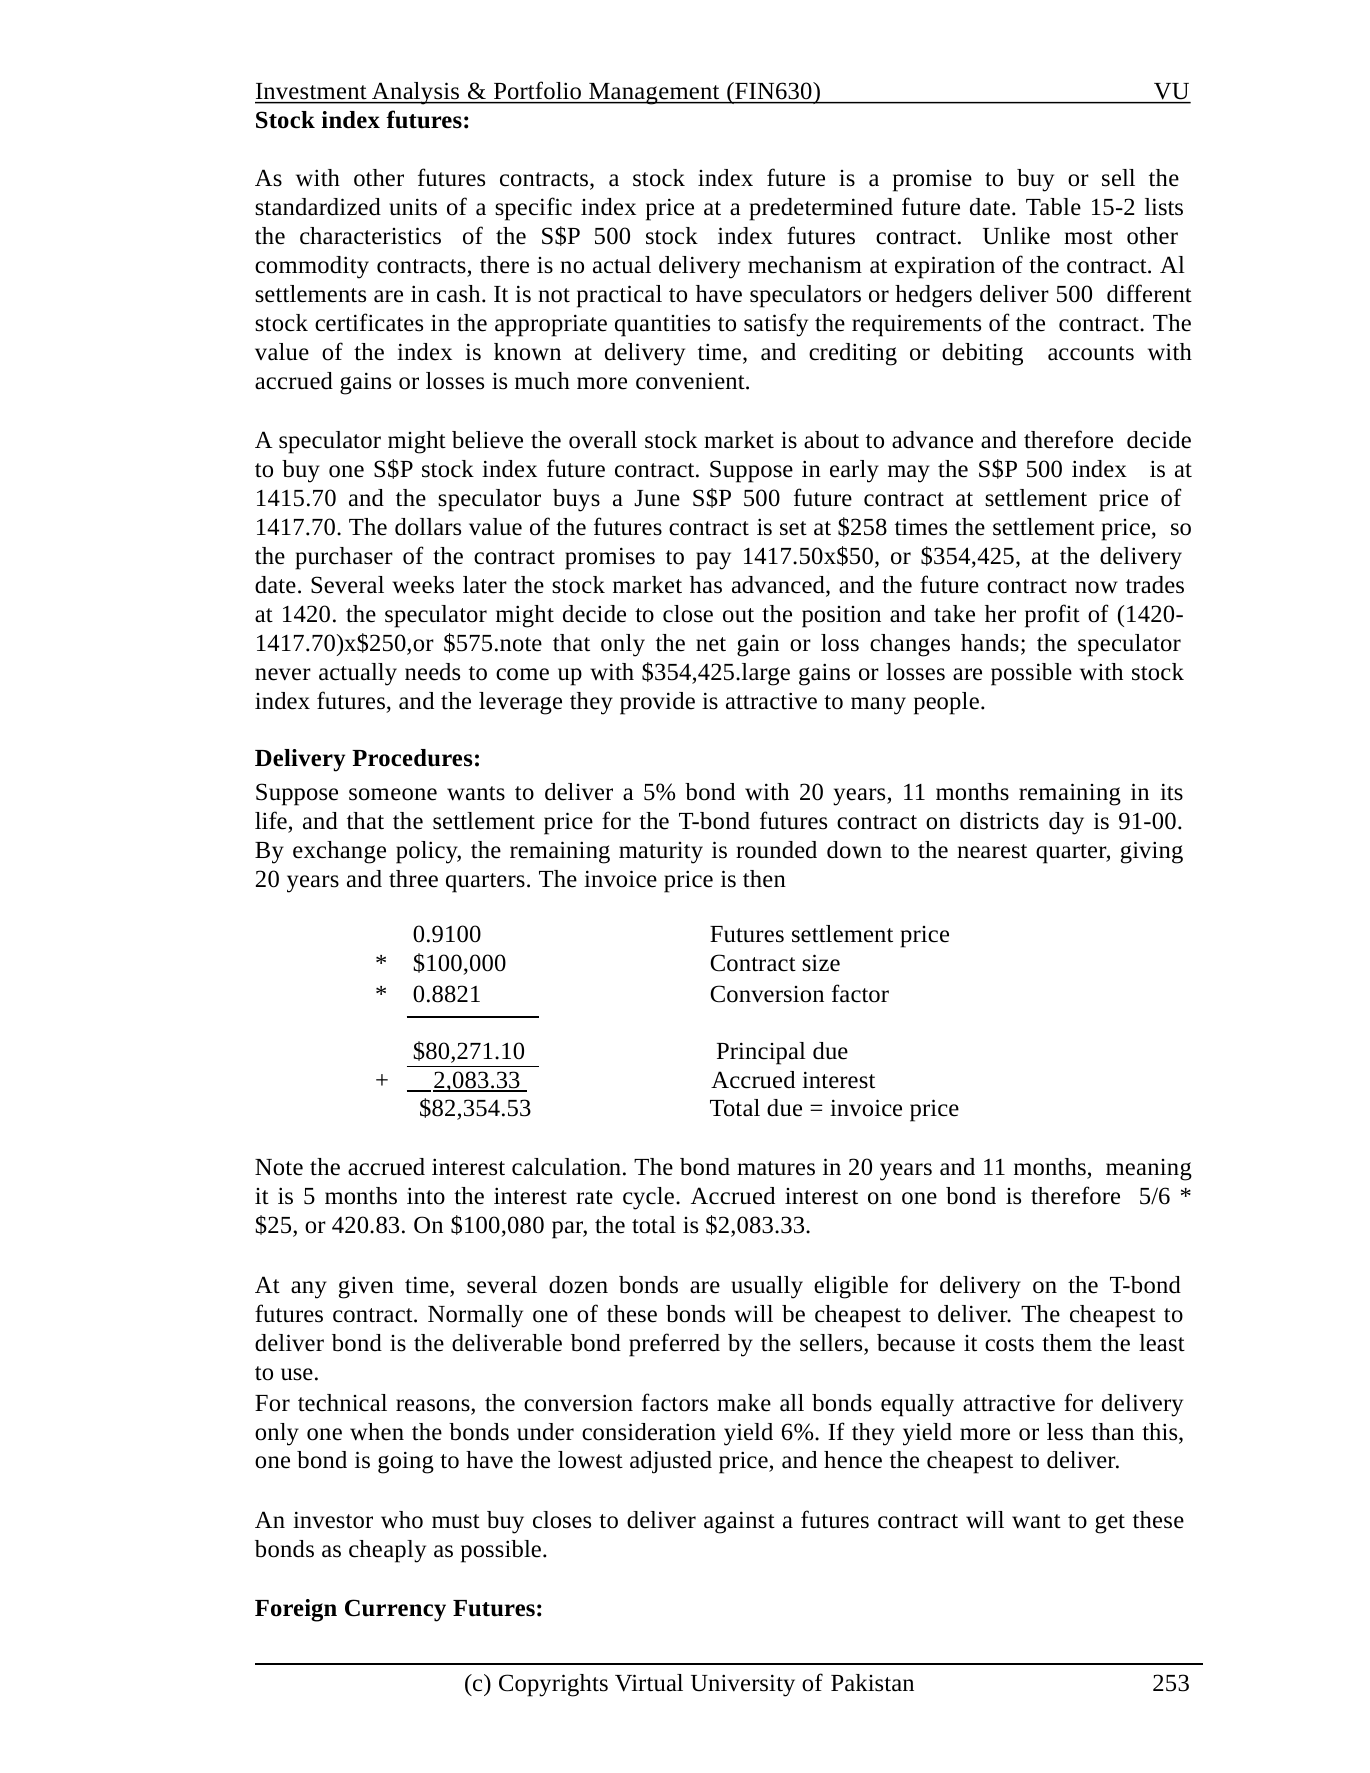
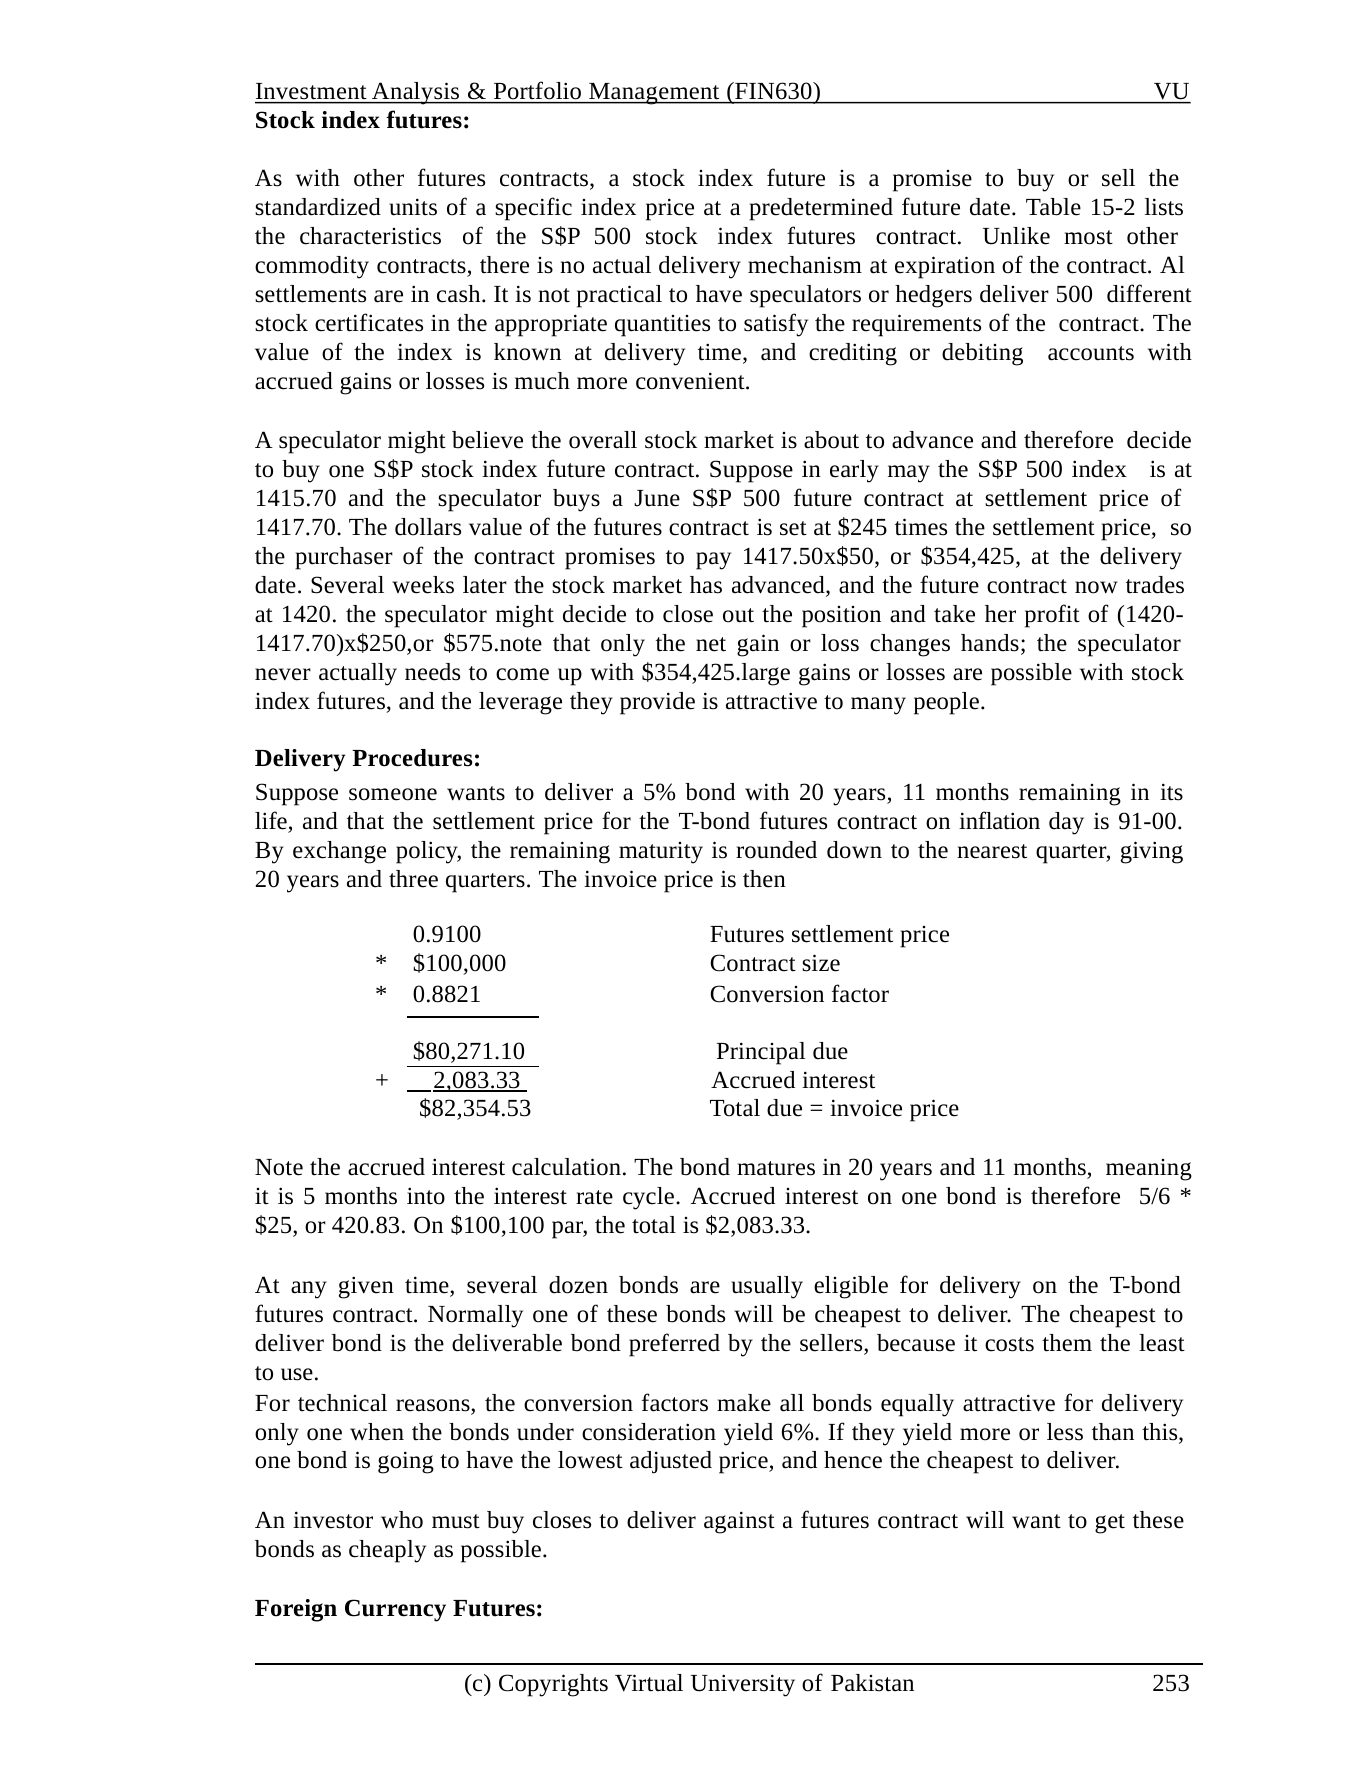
$258: $258 -> $245
districts: districts -> inflation
$100,080: $100,080 -> $100,100
